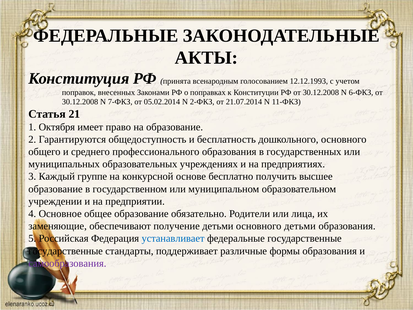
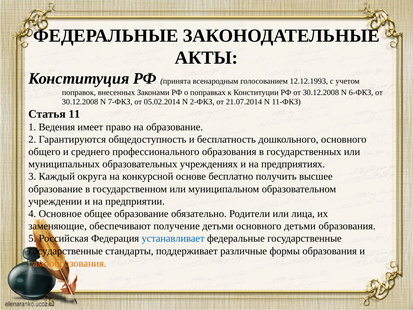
21: 21 -> 11
Октября: Октября -> Ведения
группе: группе -> округа
самообразования colour: purple -> orange
